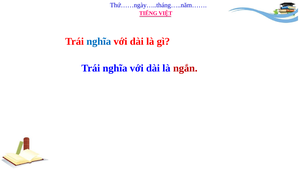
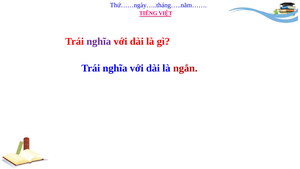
nghĩa at (99, 41) colour: blue -> purple
